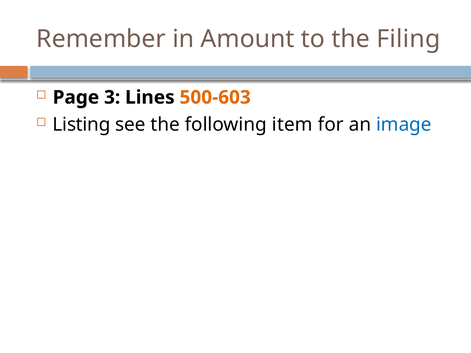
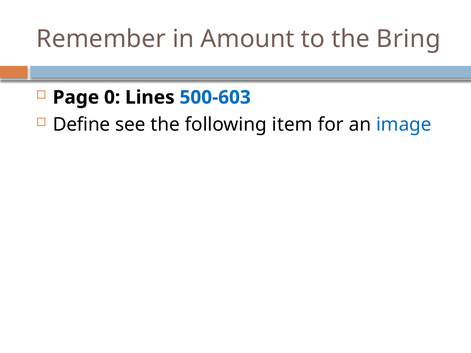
Filing: Filing -> Bring
3: 3 -> 0
500‐603 colour: orange -> blue
Listing: Listing -> Define
